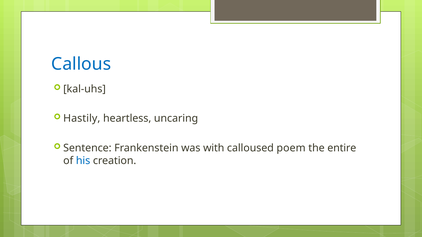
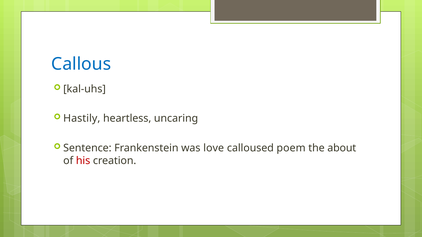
with: with -> love
entire: entire -> about
his colour: blue -> red
